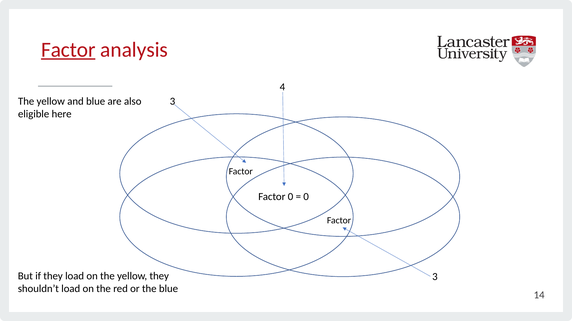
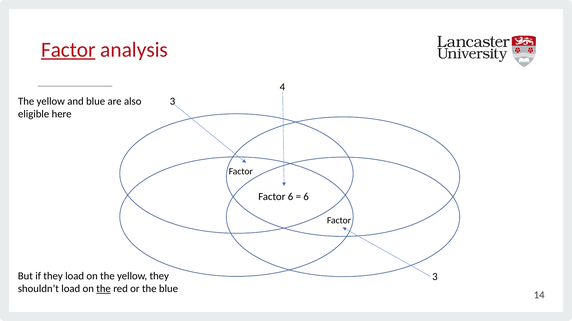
Factor 0: 0 -> 6
0 at (306, 197): 0 -> 6
the at (104, 289) underline: none -> present
